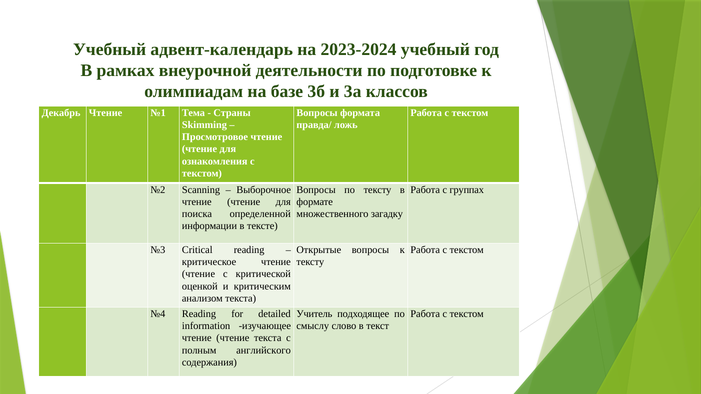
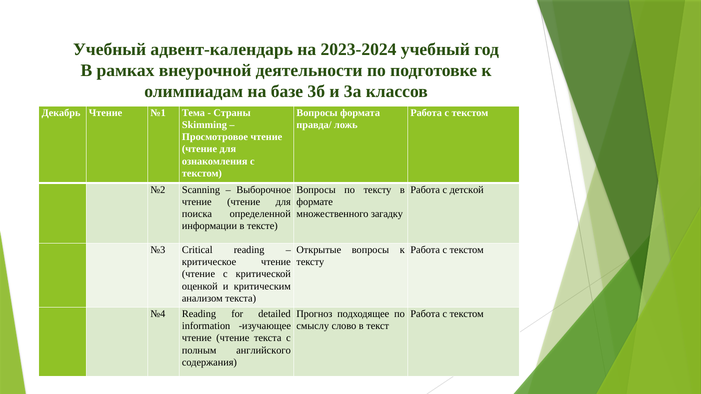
группах: группах -> детской
Учитель: Учитель -> Прогноз
